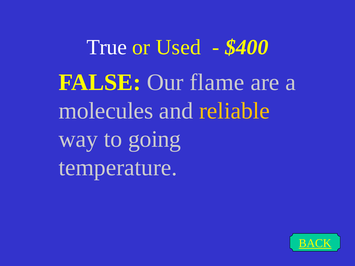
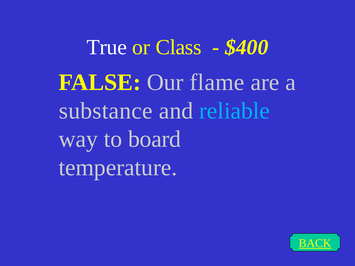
Used: Used -> Class
molecules: molecules -> substance
reliable colour: yellow -> light blue
going: going -> board
